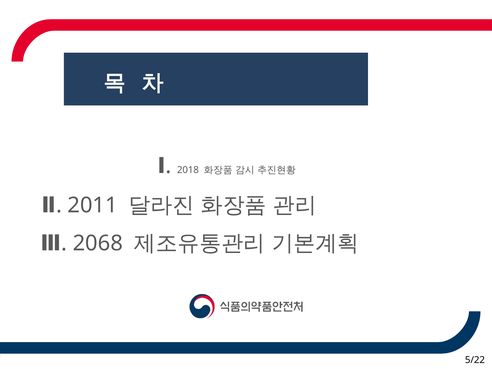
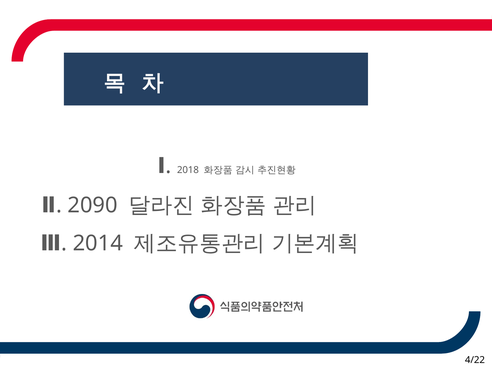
2011: 2011 -> 2090
2068: 2068 -> 2014
5/22: 5/22 -> 4/22
